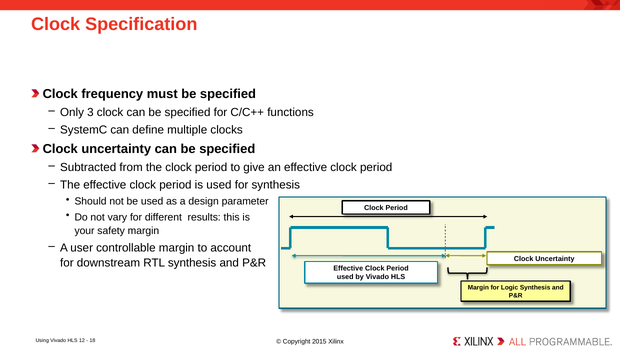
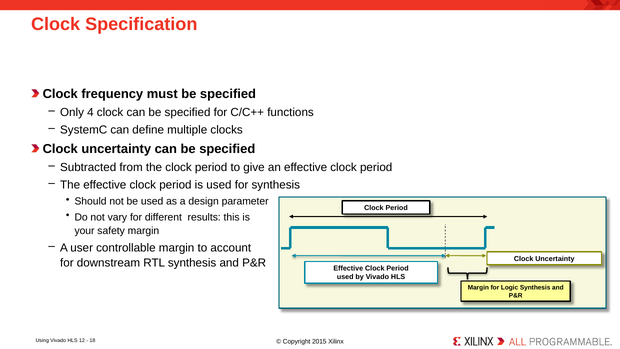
3: 3 -> 4
